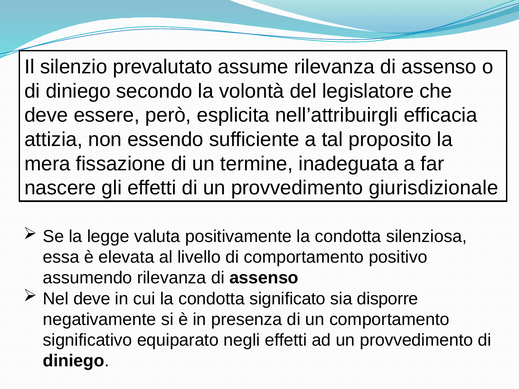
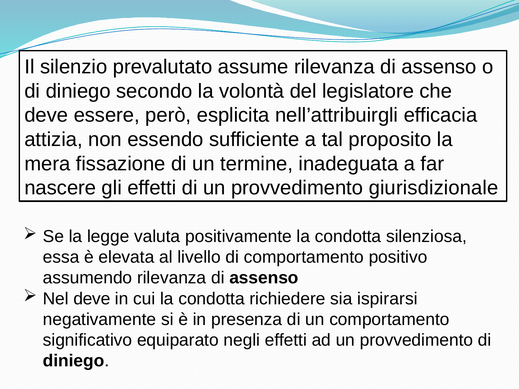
significato: significato -> richiedere
disporre: disporre -> ispirarsi
